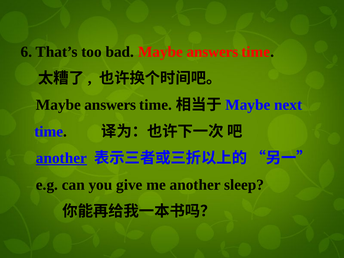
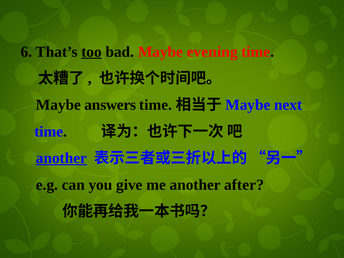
too underline: none -> present
bad Maybe answers: answers -> evening
sleep: sleep -> after
